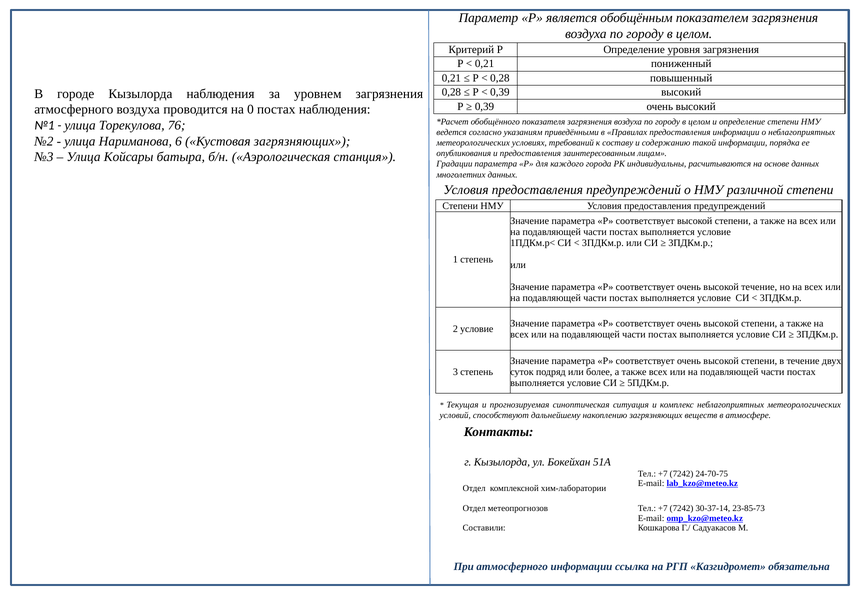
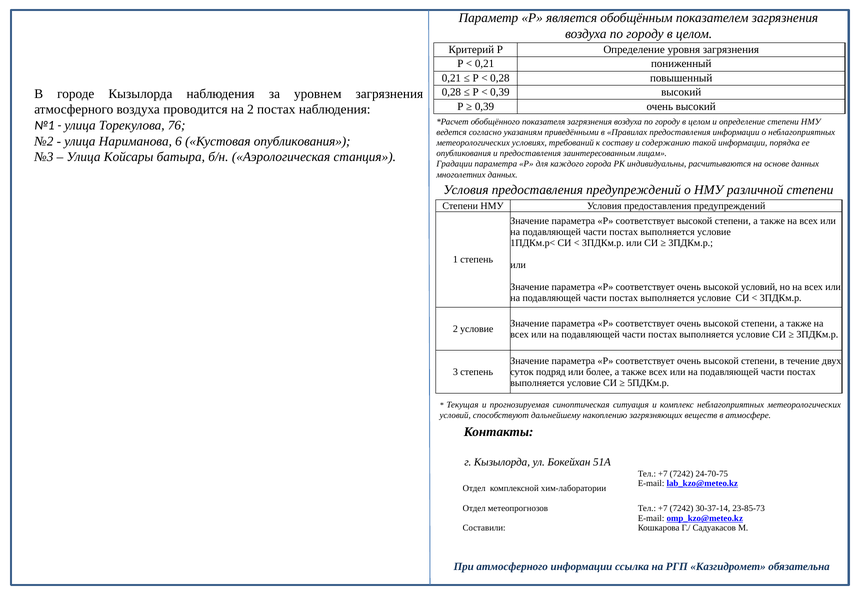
на 0: 0 -> 2
Кустовая загрязняющих: загрязняющих -> опубликования
высокой течение: течение -> условий
